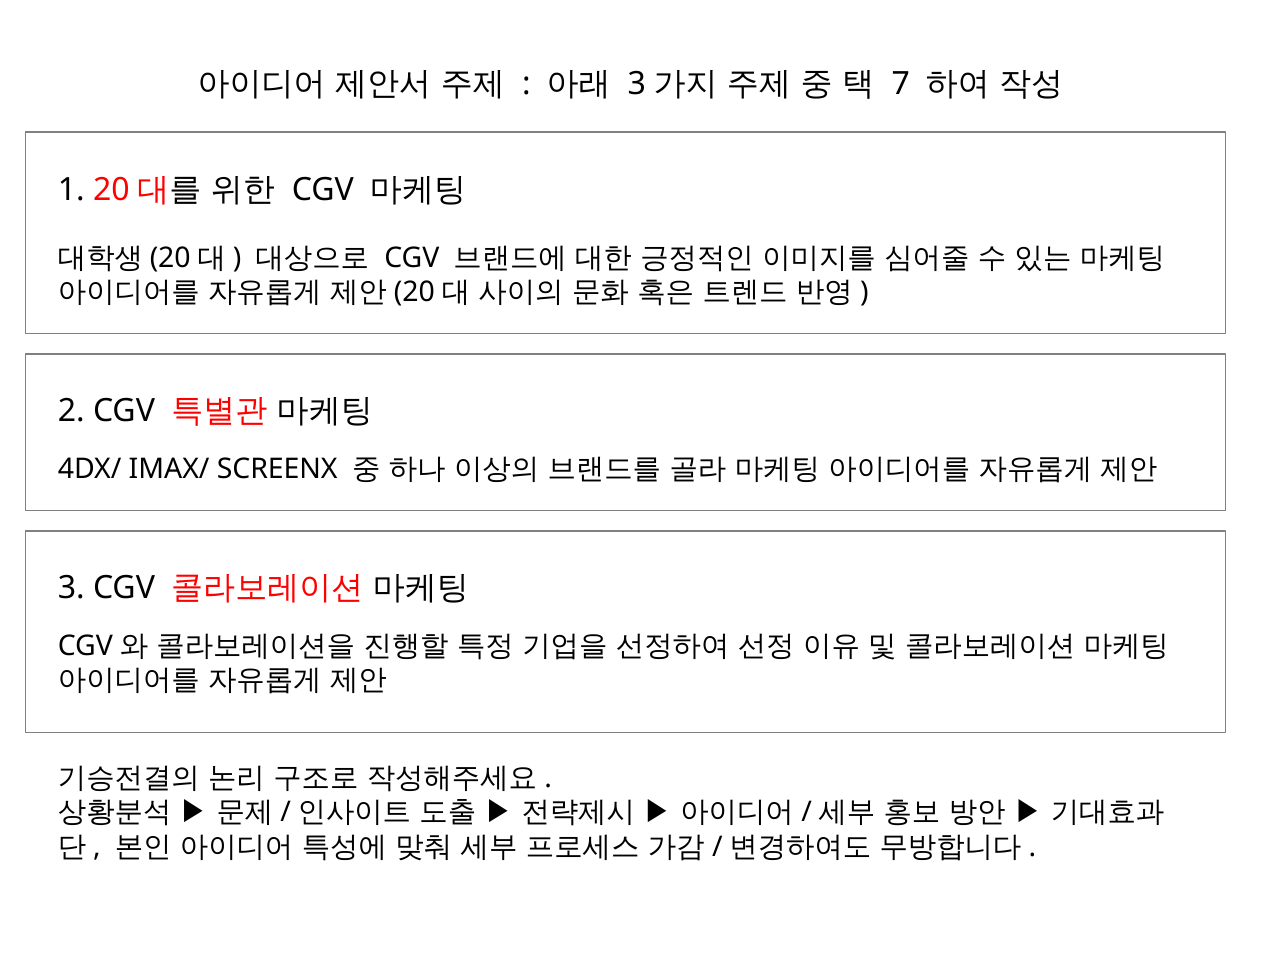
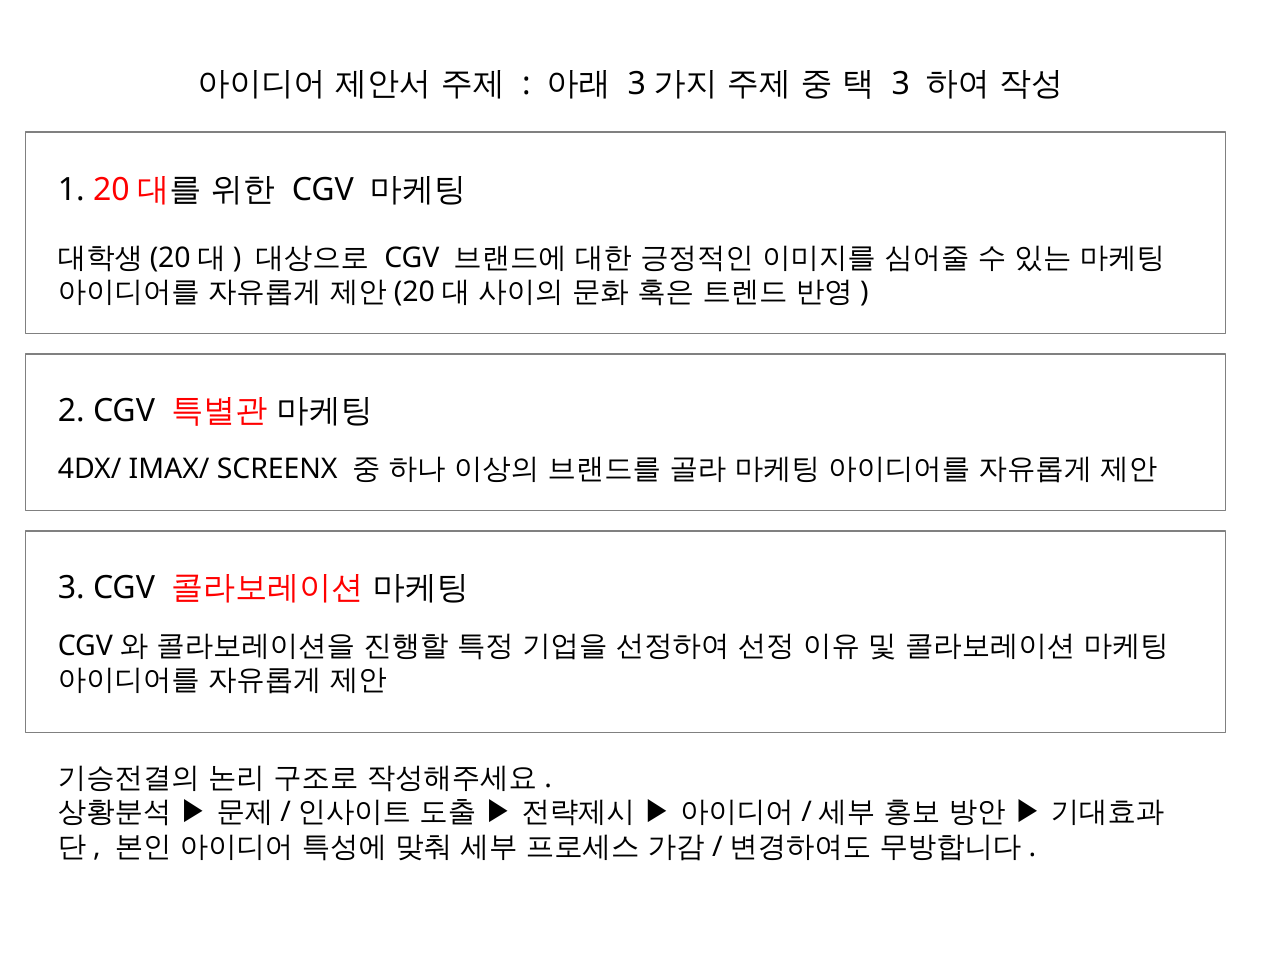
7 at (901, 84): 7 -> 3
